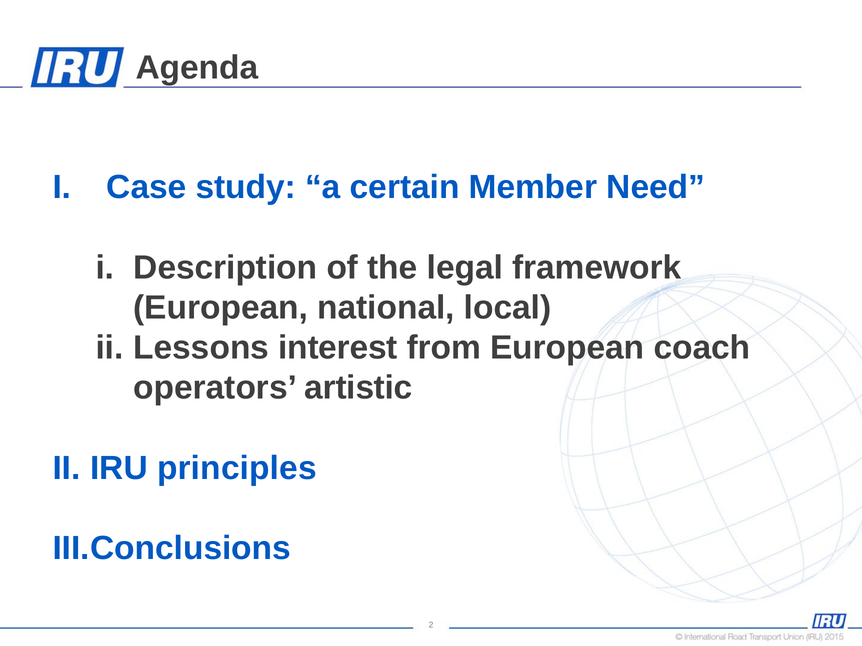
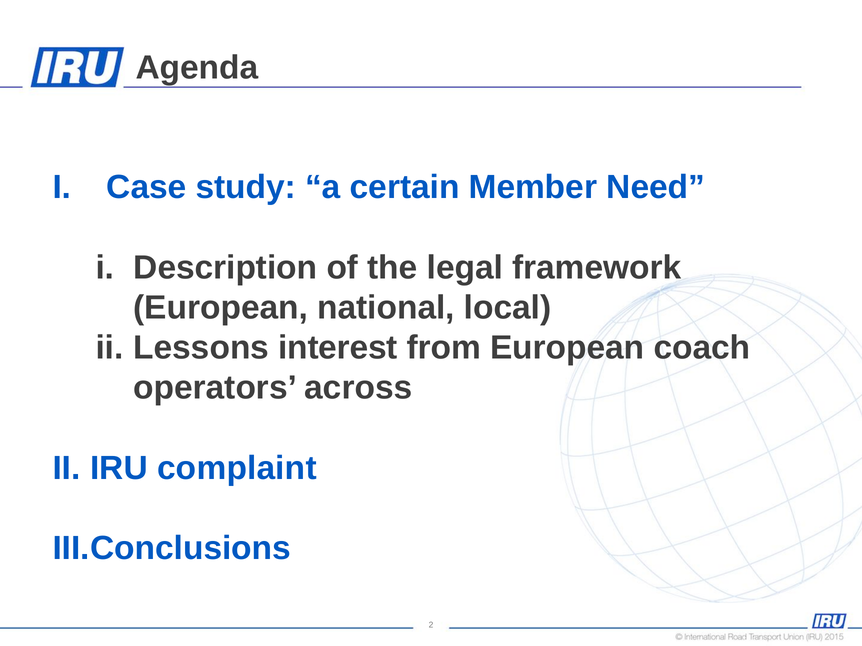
artistic: artistic -> across
principles: principles -> complaint
